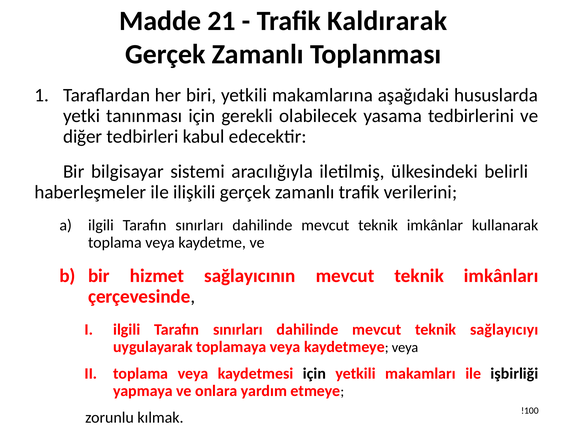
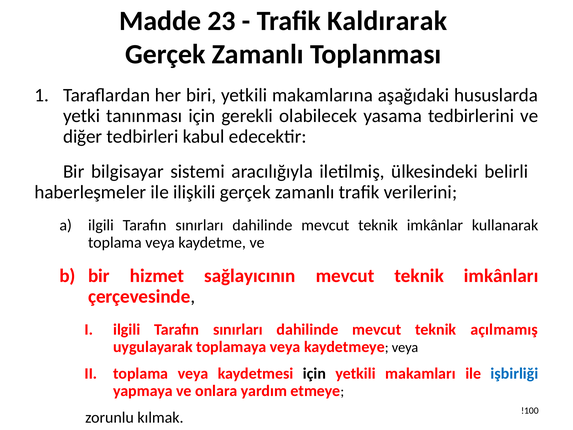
21: 21 -> 23
sağlayıcıyı: sağlayıcıyı -> açılmamış
işbirliği colour: black -> blue
